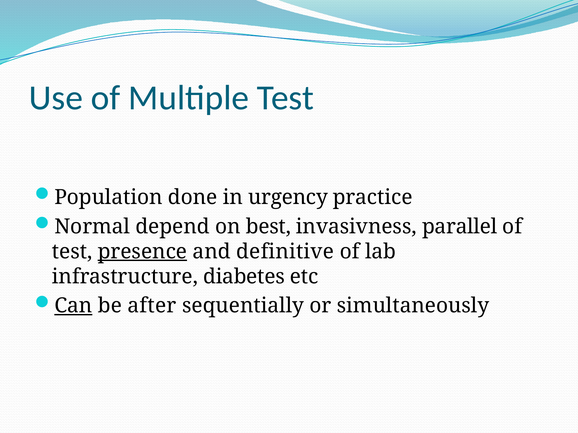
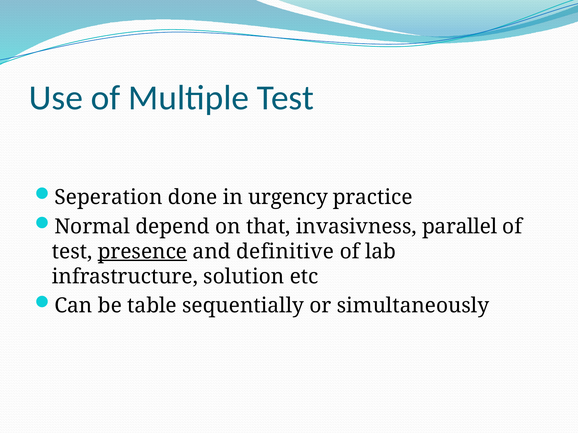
Population: Population -> Seperation
best: best -> that
diabetes: diabetes -> solution
Can underline: present -> none
after: after -> table
